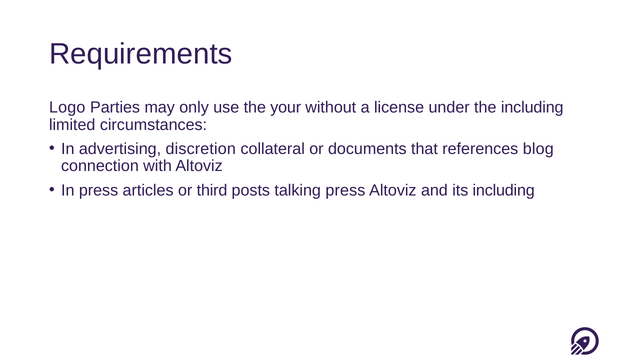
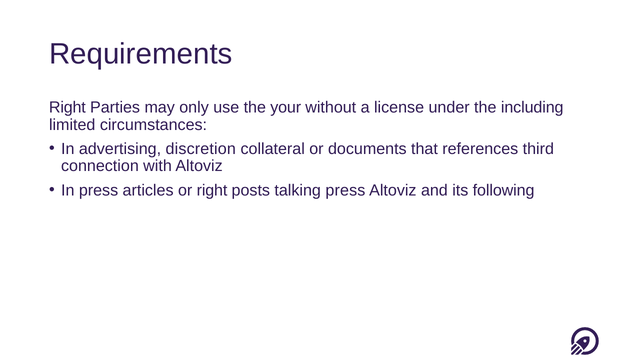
Logo at (67, 107): Logo -> Right
blog: blog -> third
or third: third -> right
its including: including -> following
